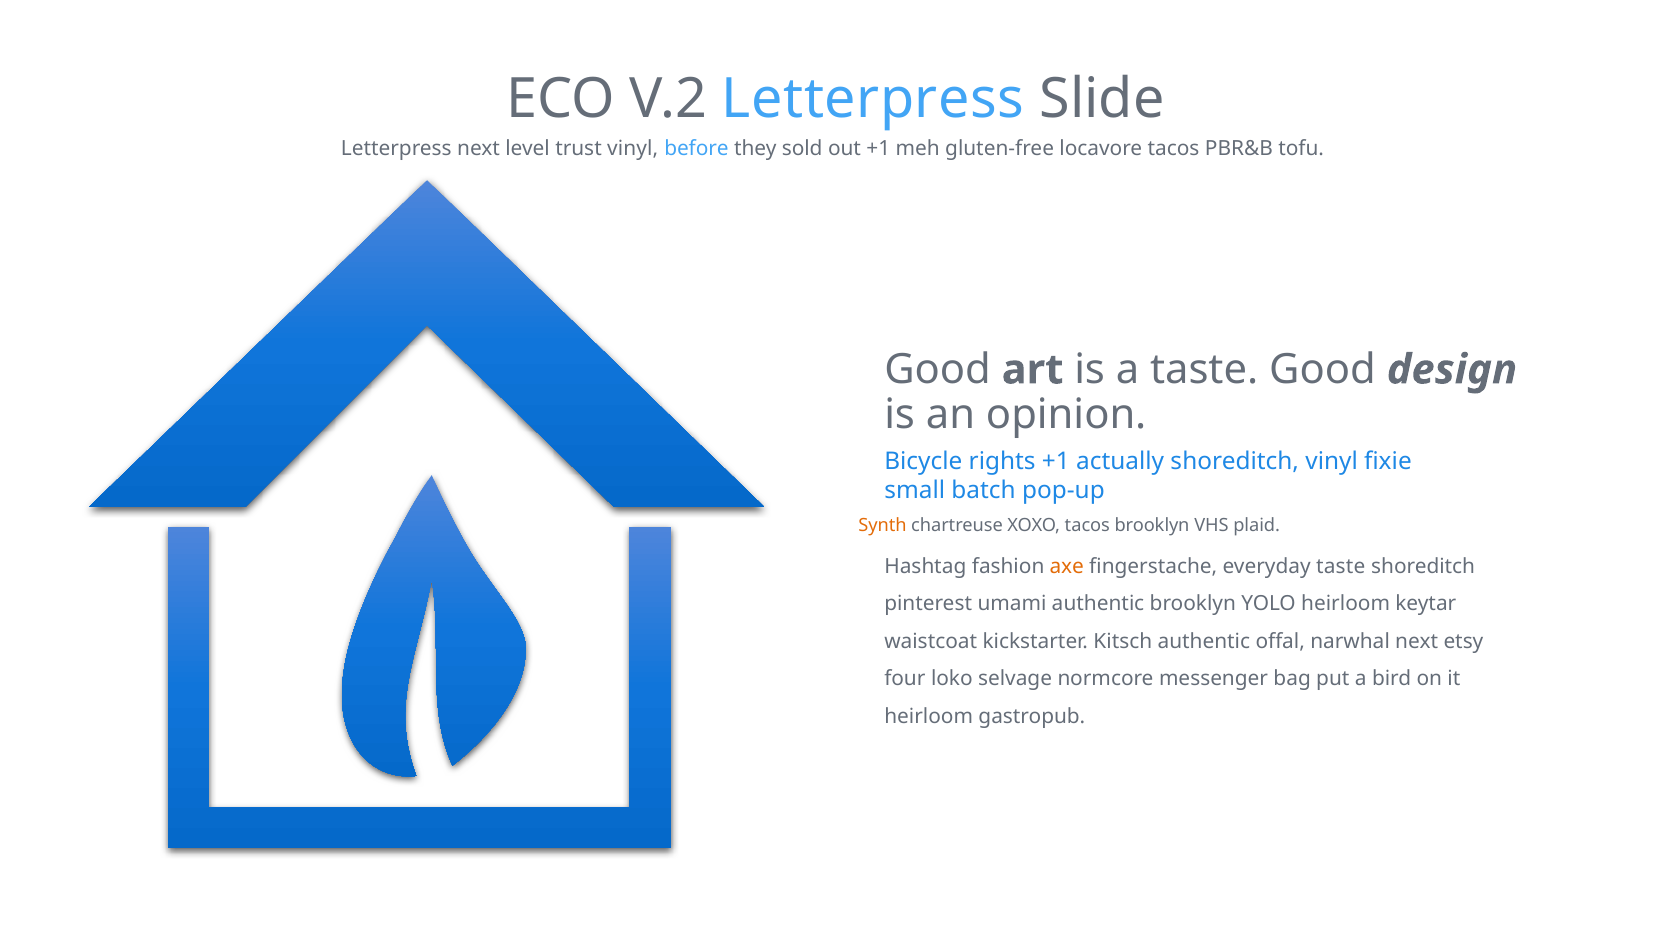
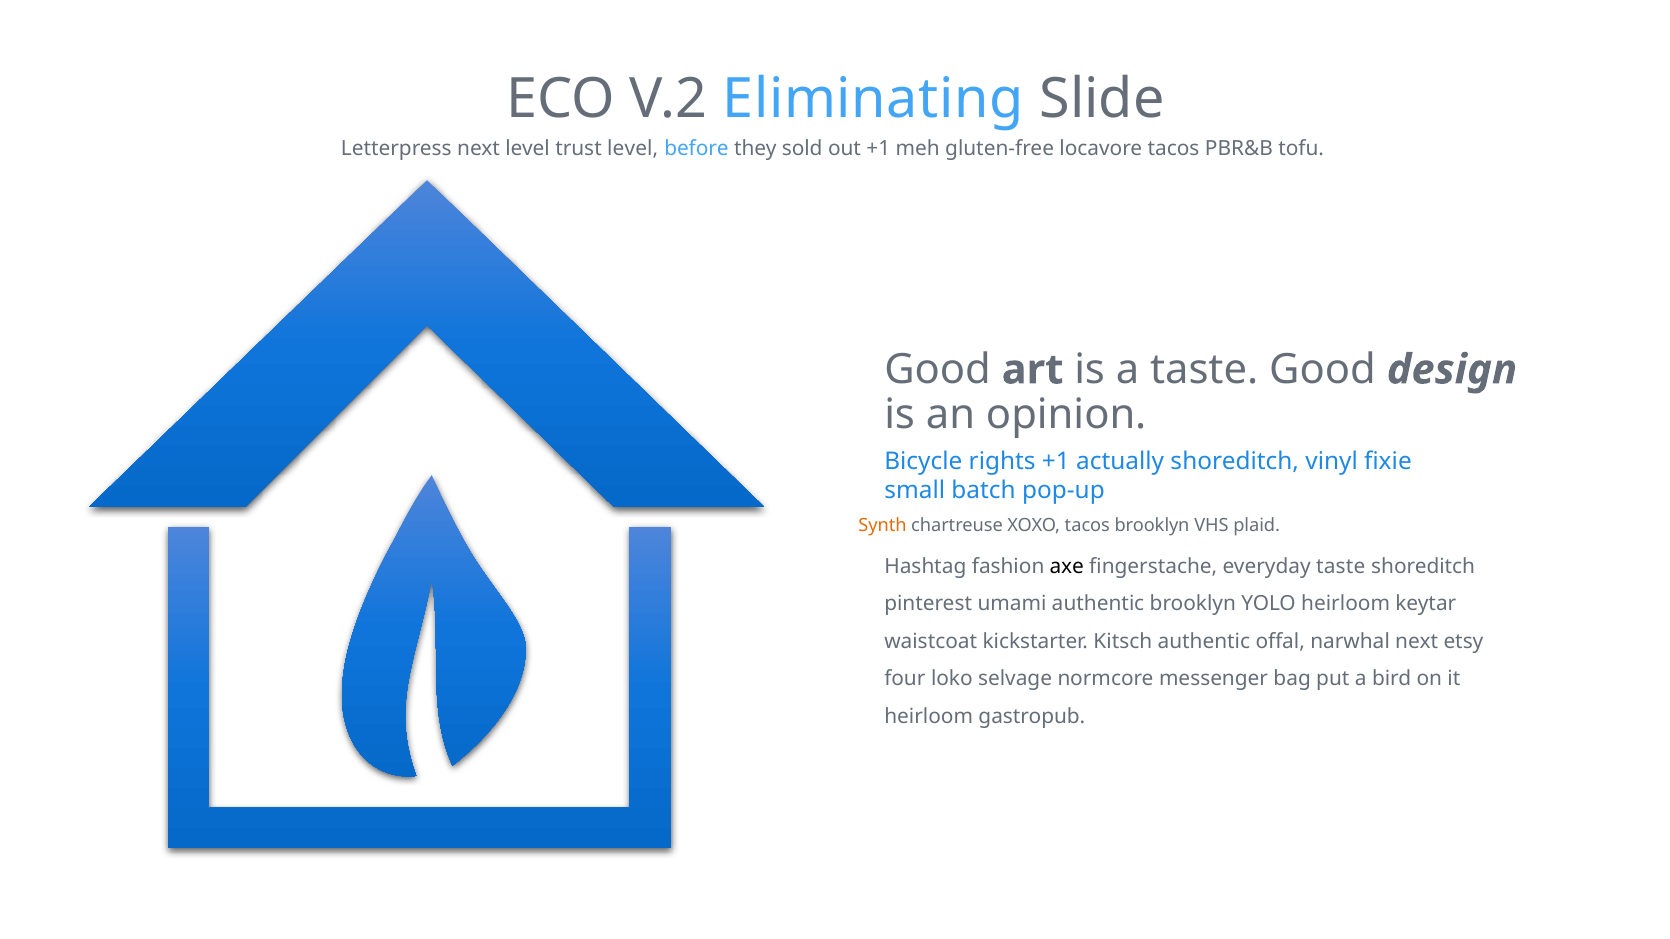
V.2 Letterpress: Letterpress -> Eliminating
trust vinyl: vinyl -> level
axe colour: orange -> black
